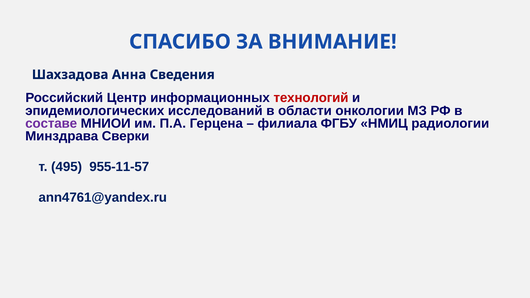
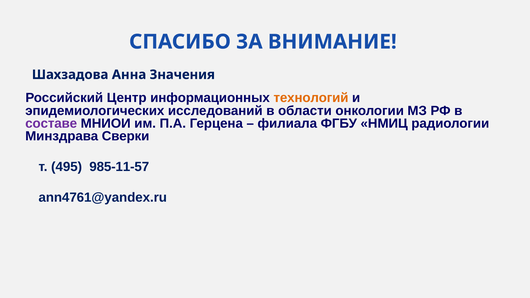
Сведения: Сведения -> Значения
технологий colour: red -> orange
955-11-57: 955-11-57 -> 985-11-57
